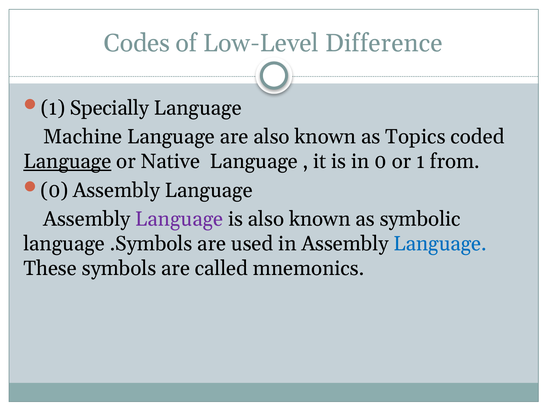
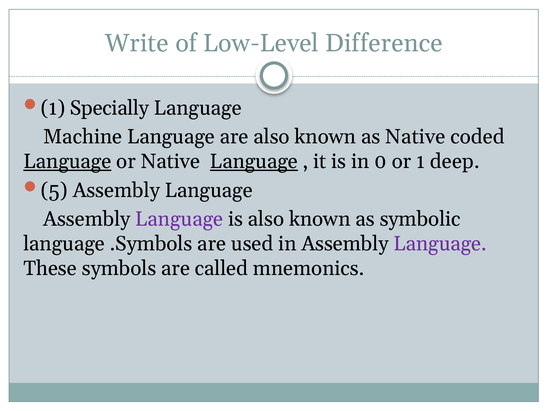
Codes: Codes -> Write
as Topics: Topics -> Native
Language at (254, 161) underline: none -> present
from: from -> deep
0 at (54, 190): 0 -> 5
Language at (440, 244) colour: blue -> purple
